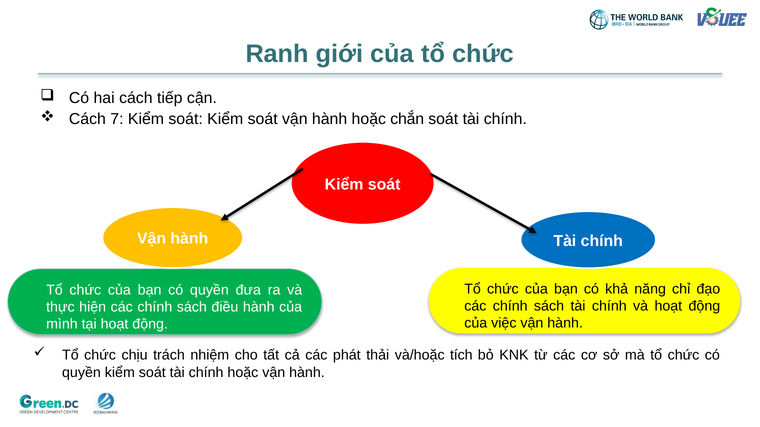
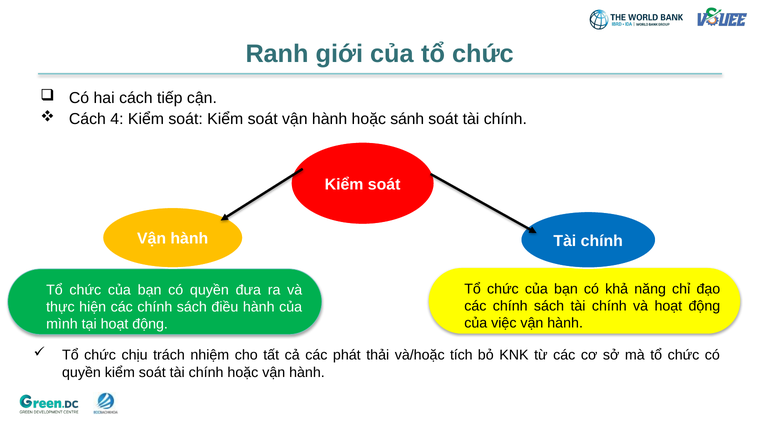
7: 7 -> 4
chắn: chắn -> sánh
